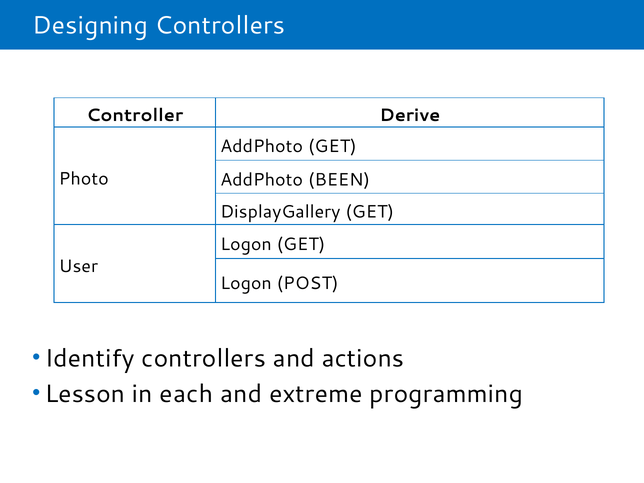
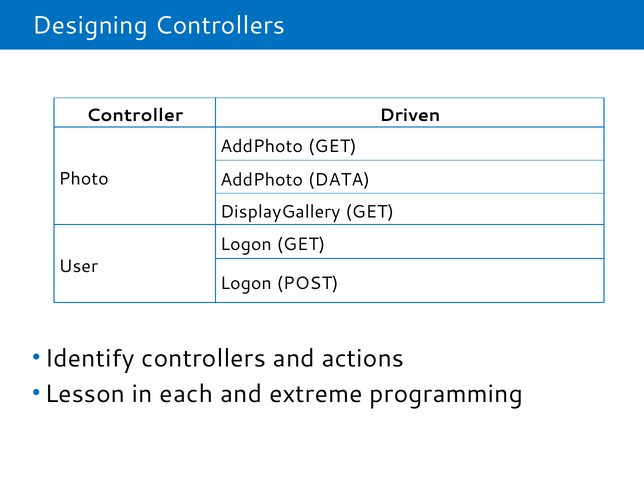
Derive: Derive -> Driven
BEEN: BEEN -> DATA
